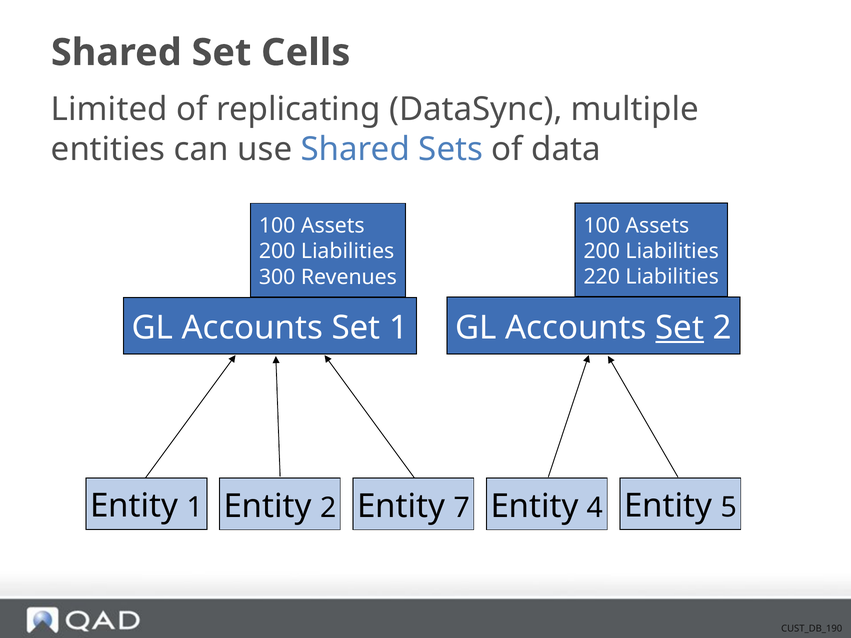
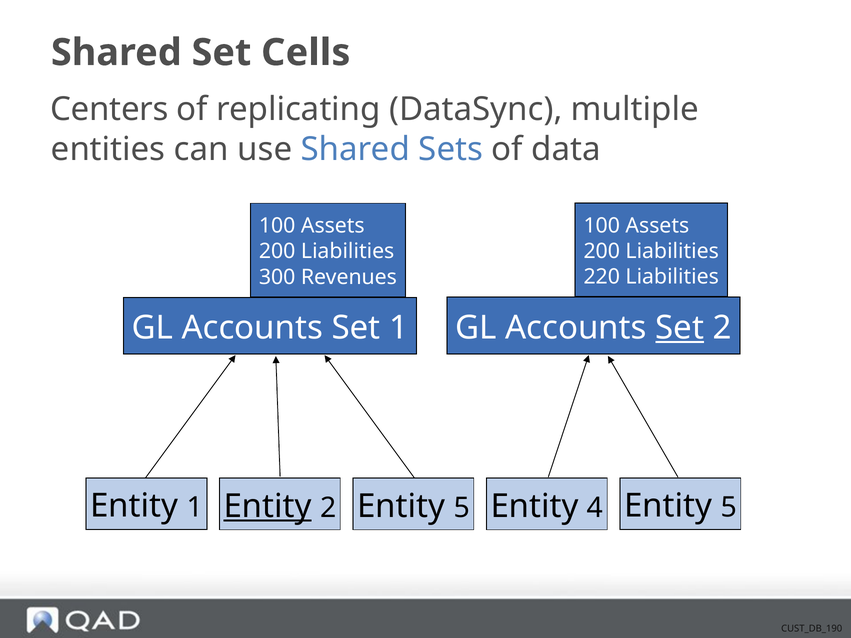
Limited: Limited -> Centers
Entity at (268, 506) underline: none -> present
2 Entity 7: 7 -> 5
